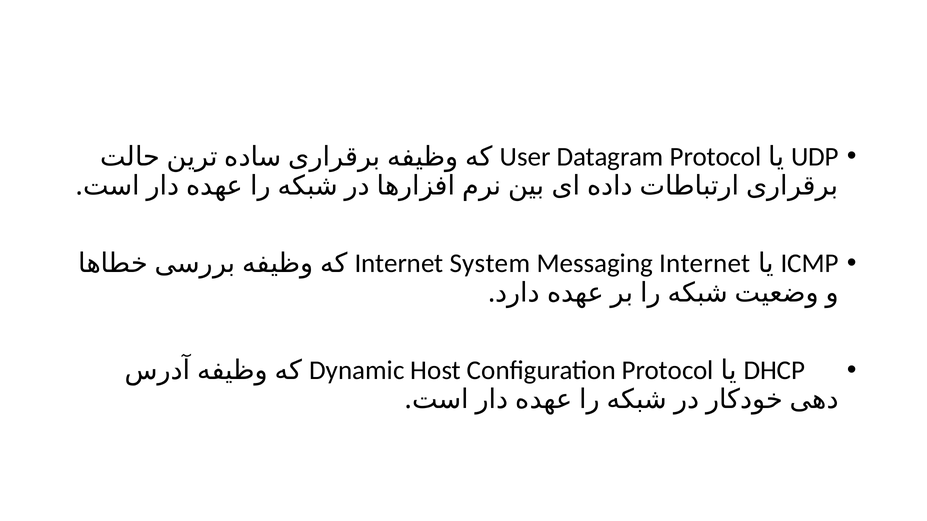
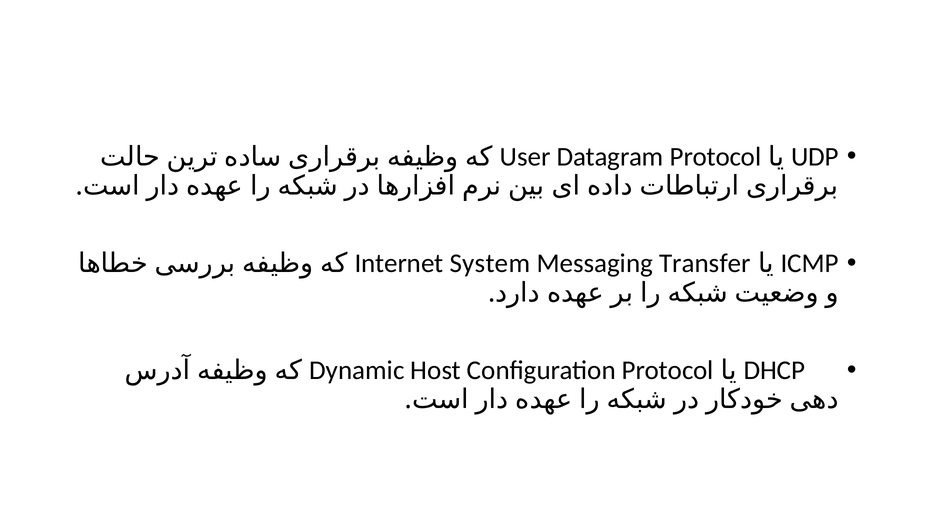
Messaging Internet: Internet -> Transfer
